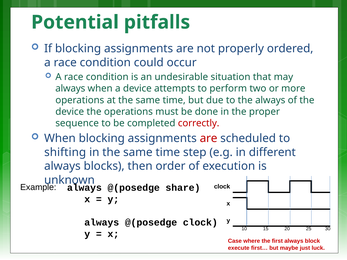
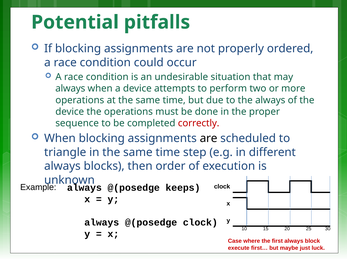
are at (209, 139) colour: red -> black
shifting: shifting -> triangle
share: share -> keeps
